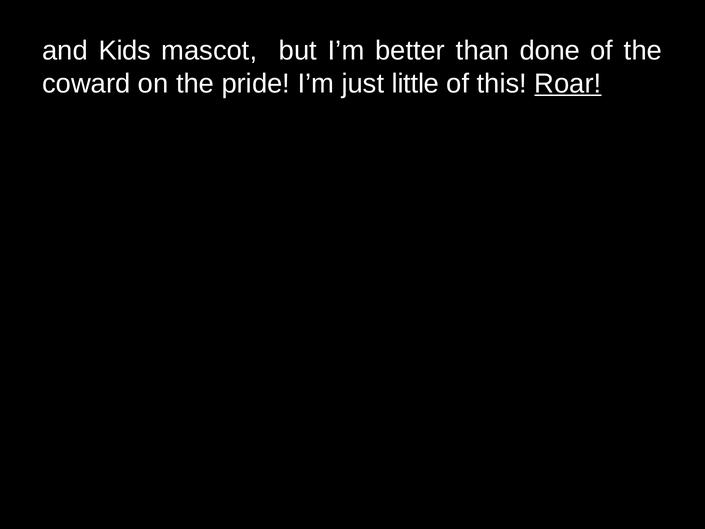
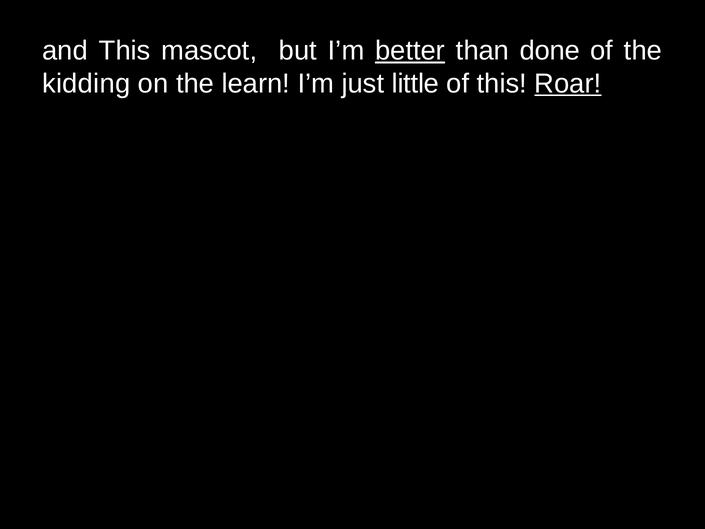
and Kids: Kids -> This
better underline: none -> present
coward: coward -> kidding
pride: pride -> learn
